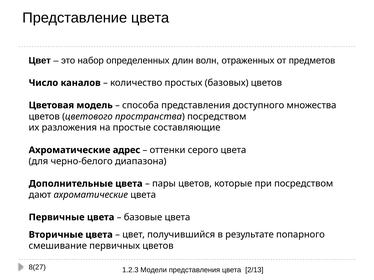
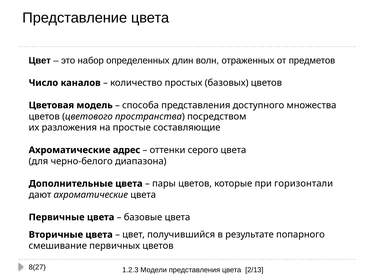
при посредством: посредством -> горизонтали
